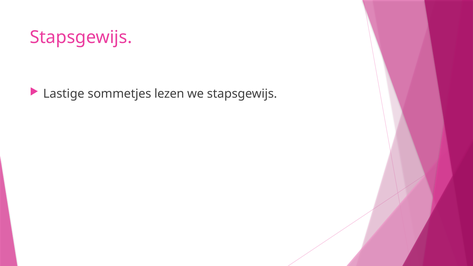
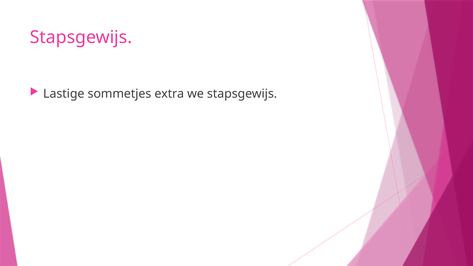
lezen: lezen -> extra
